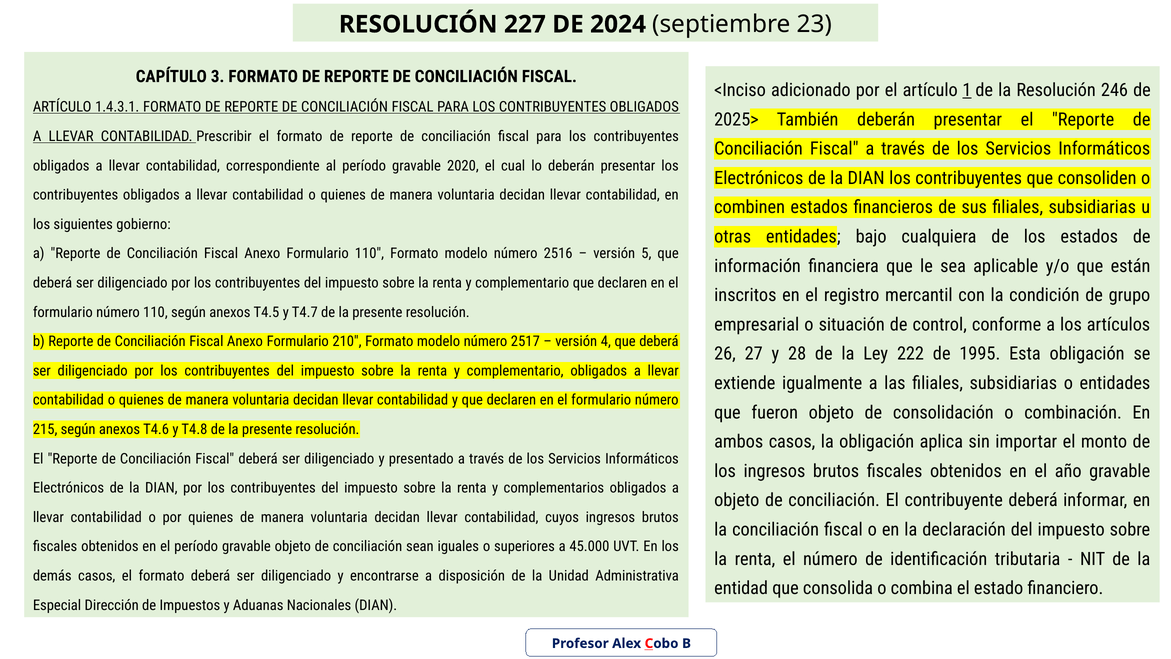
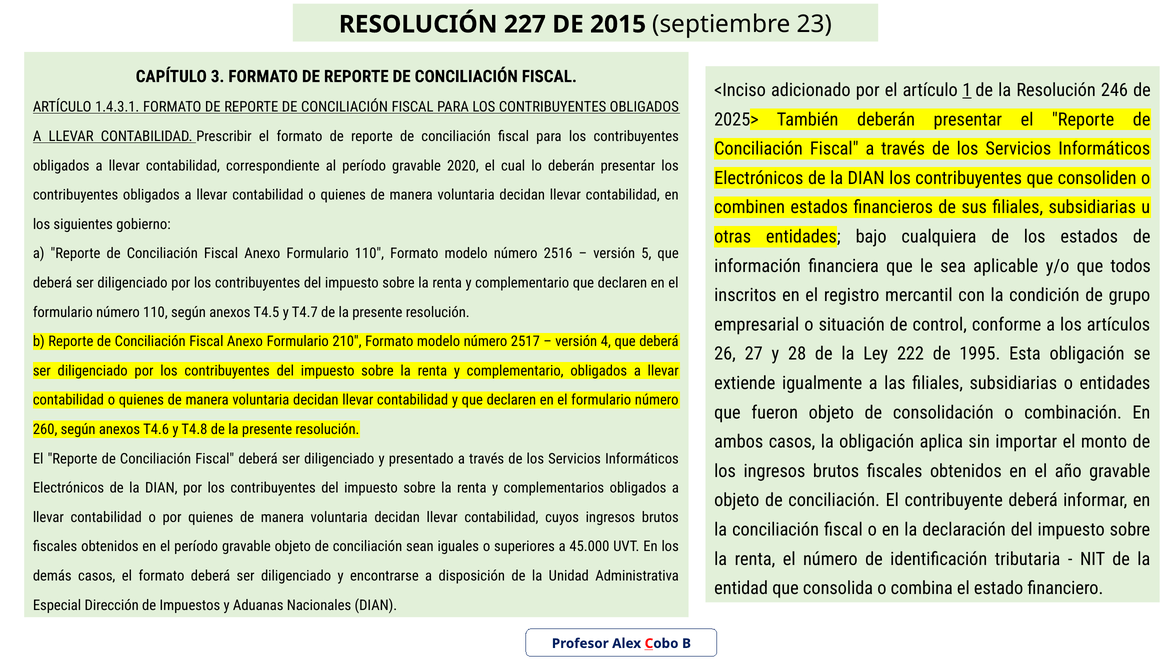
2024: 2024 -> 2015
están: están -> todos
215: 215 -> 260
